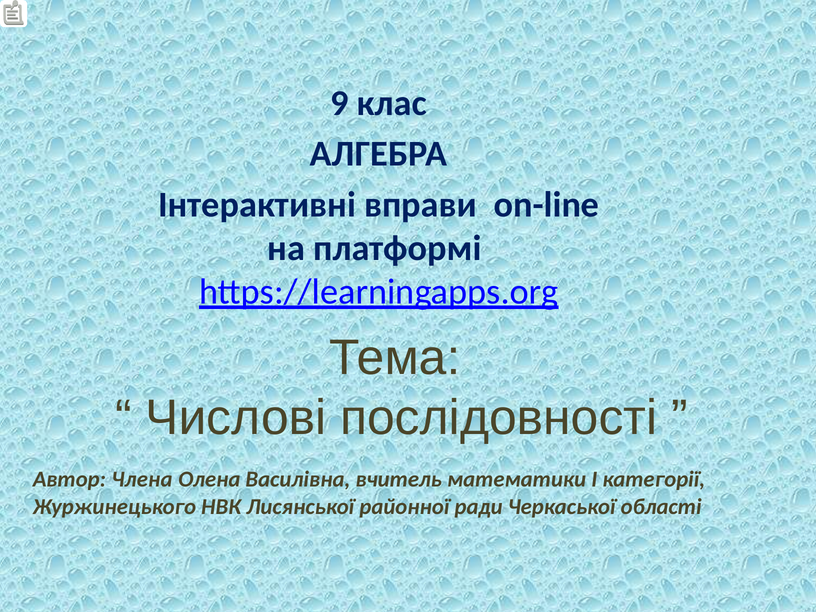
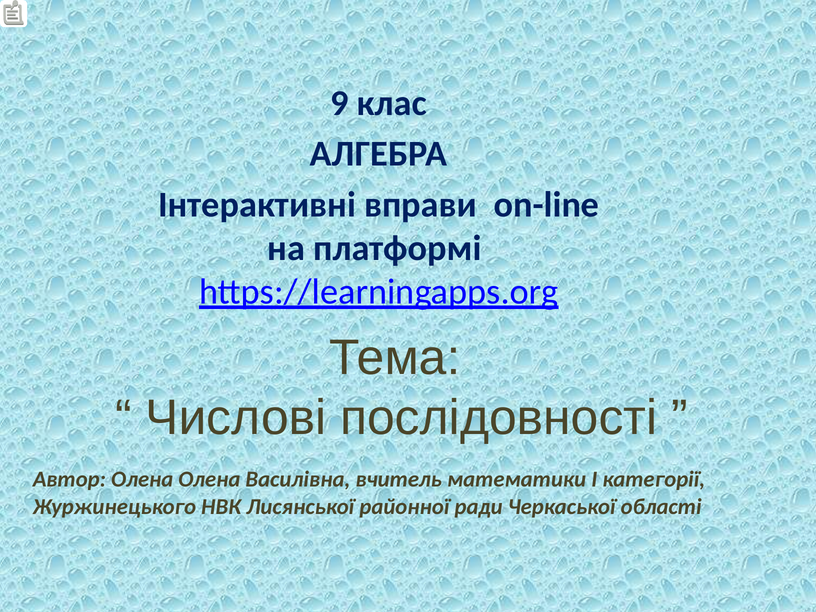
Автор Члена: Члена -> Олена
